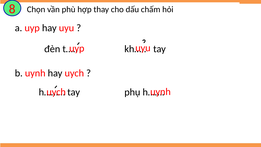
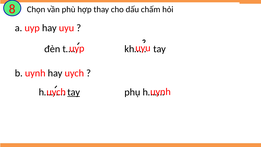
tay at (74, 92) underline: none -> present
